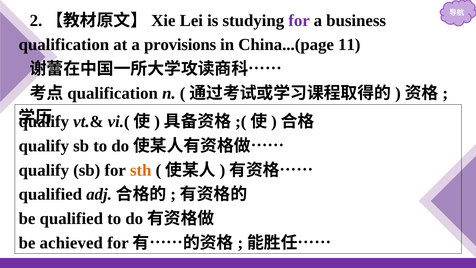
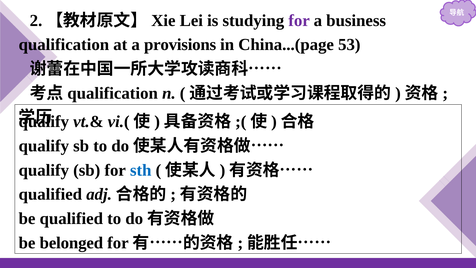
11: 11 -> 53
sth colour: orange -> blue
achieved: achieved -> belonged
